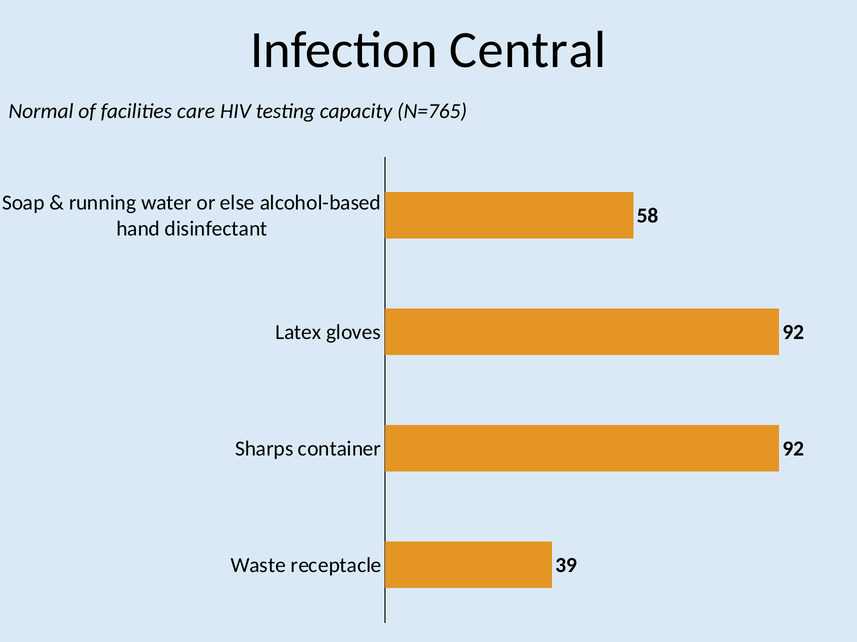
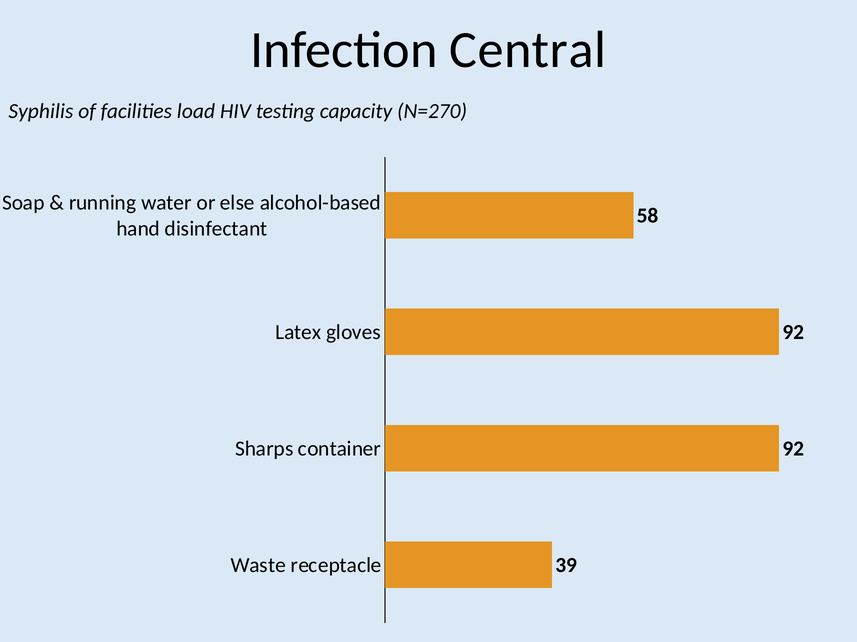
Normal: Normal -> Syphilis
care: care -> load
N=765: N=765 -> N=270
